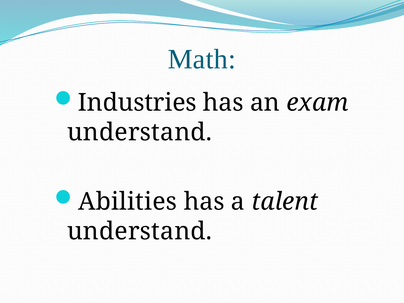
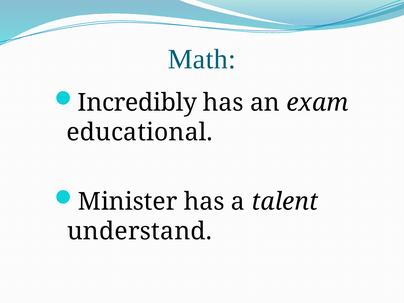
Industries: Industries -> Incredibly
understand at (140, 132): understand -> educational
Abilities: Abilities -> Minister
